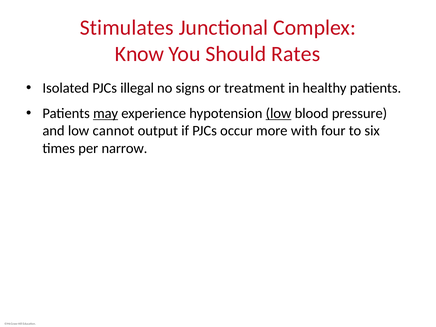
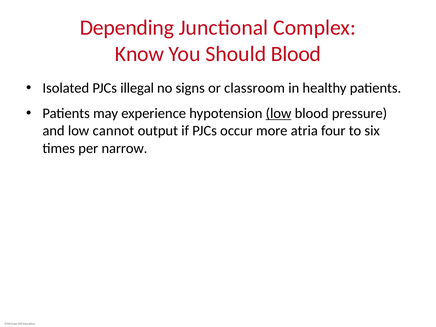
Stimulates: Stimulates -> Depending
Should Rates: Rates -> Blood
treatment: treatment -> classroom
may underline: present -> none
with: with -> atria
